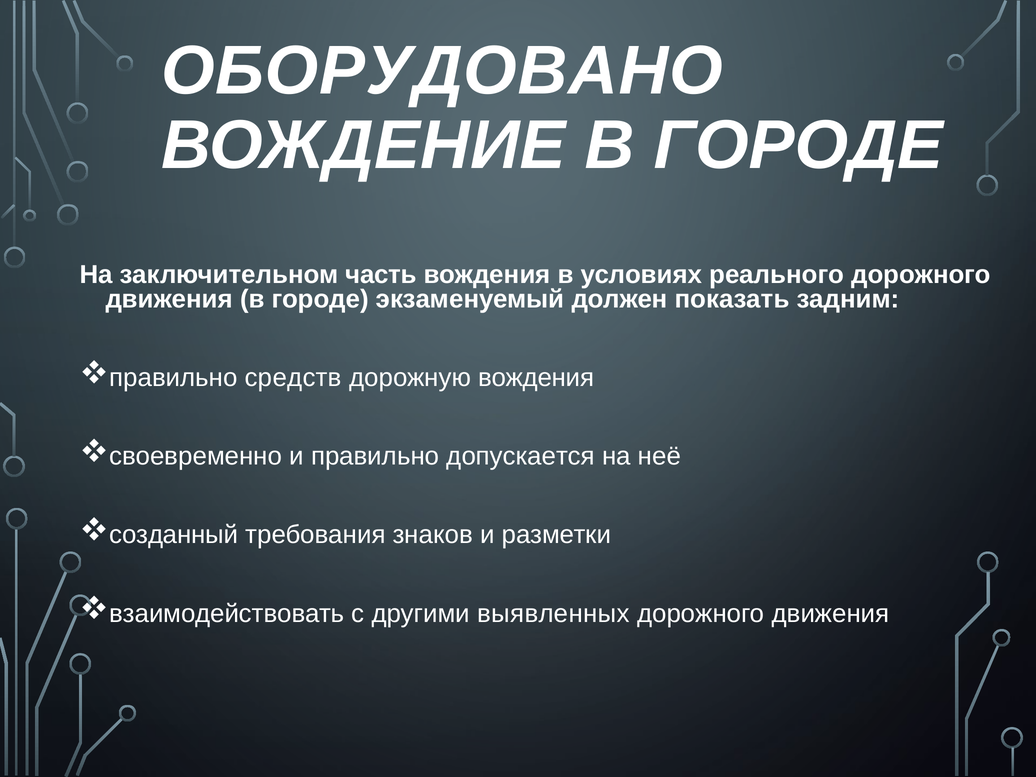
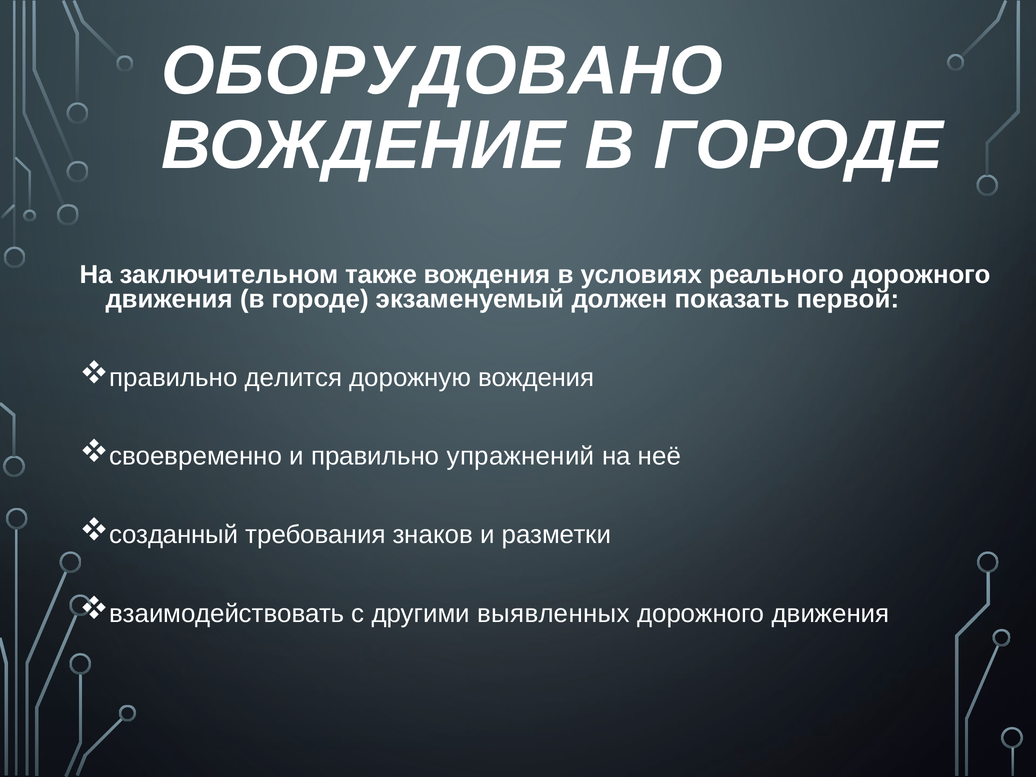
часть: часть -> также
задним: задним -> первой
средств: средств -> делится
допускается: допускается -> упражнений
